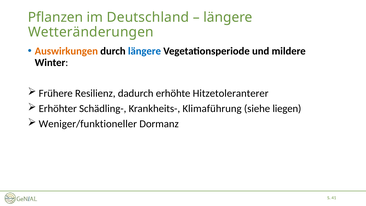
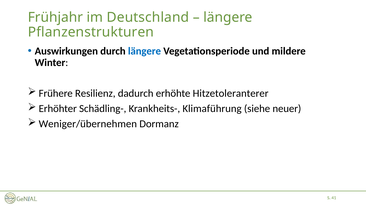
Pflanzen: Pflanzen -> Frühjahr
Wetteränderungen: Wetteränderungen -> Pflanzenstrukturen
Auswirkungen colour: orange -> black
liegen: liegen -> neuer
Weniger/funktioneller: Weniger/funktioneller -> Weniger/übernehmen
